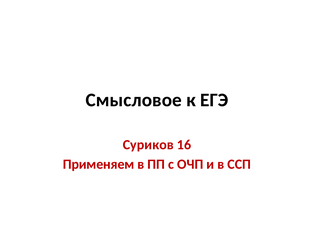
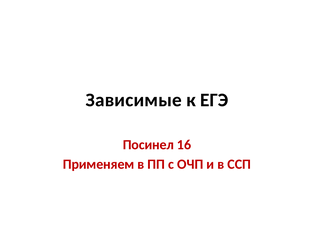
Смысловое: Смысловое -> Зависимые
Суриков: Суриков -> Посинел
